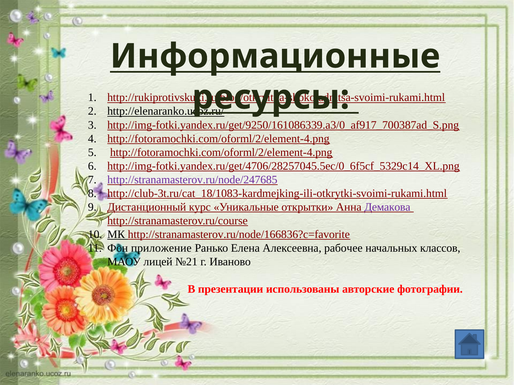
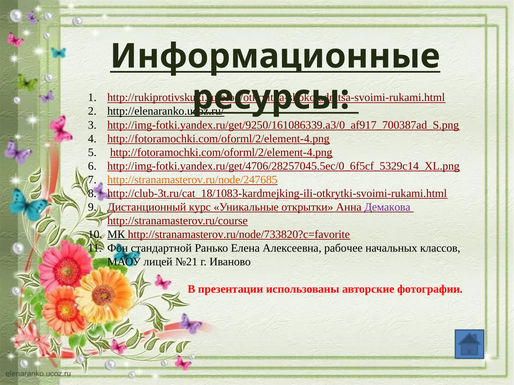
http://stranamasterov.ru/node/247685 colour: purple -> orange
http://stranamasterov.ru/node/166836?c=favorite: http://stranamasterov.ru/node/166836?c=favorite -> http://stranamasterov.ru/node/733820?c=favorite
приложение: приложение -> стандартной
